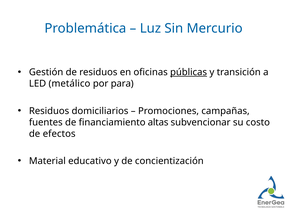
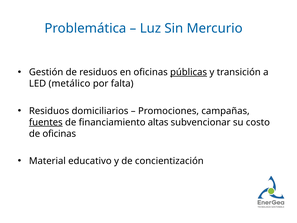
para: para -> falta
fuentes underline: none -> present
de efectos: efectos -> oficinas
